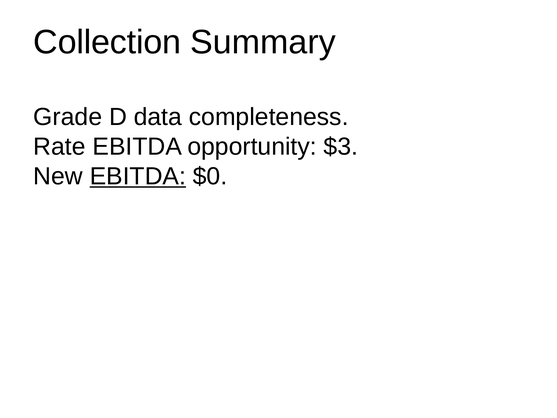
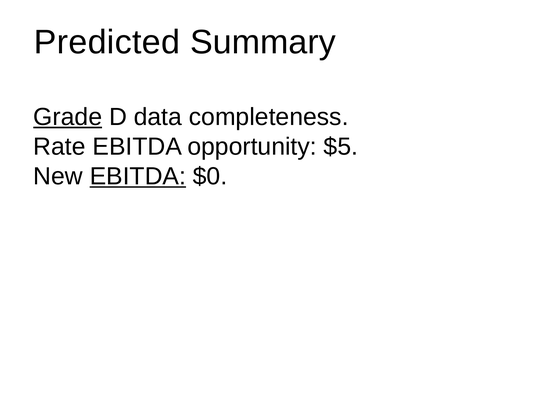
Collection: Collection -> Predicted
Grade underline: none -> present
$3: $3 -> $5
